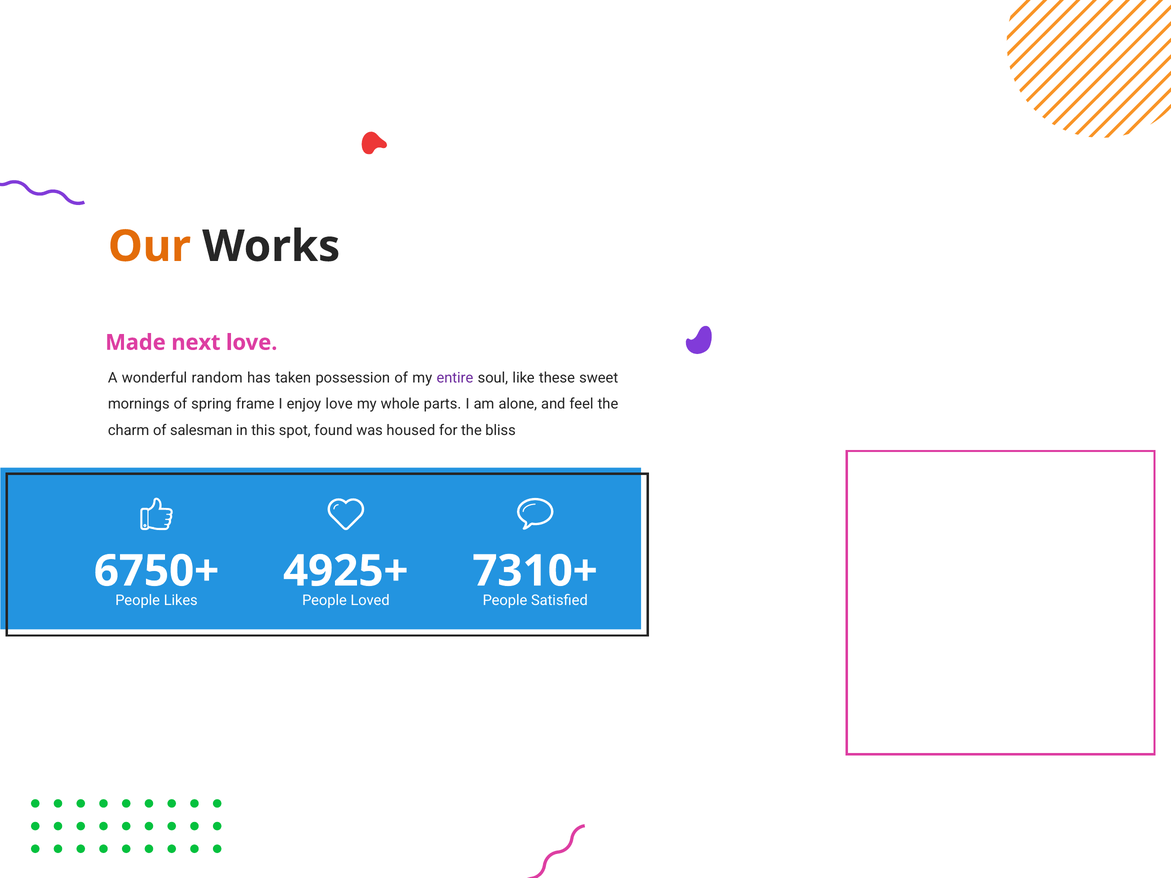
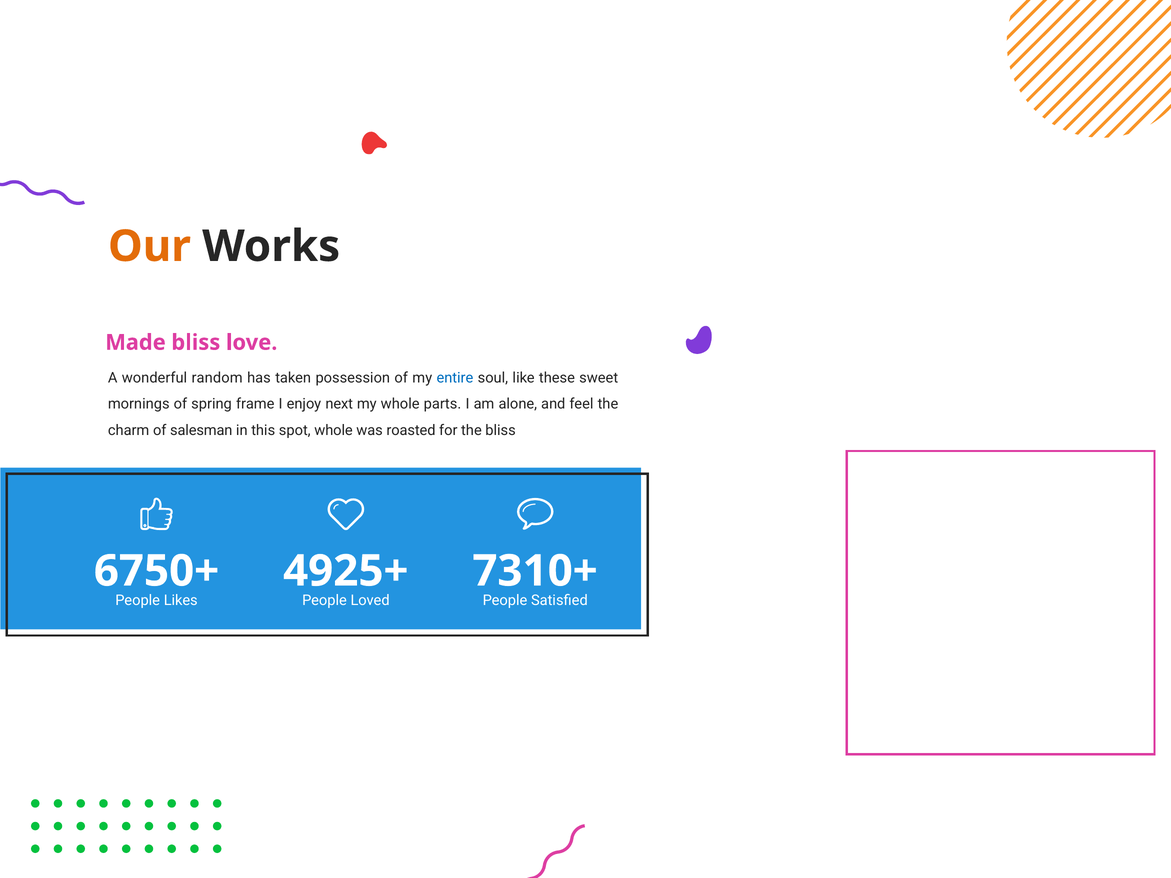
Made next: next -> bliss
entire colour: purple -> blue
enjoy love: love -> next
spot found: found -> whole
housed: housed -> roasted
